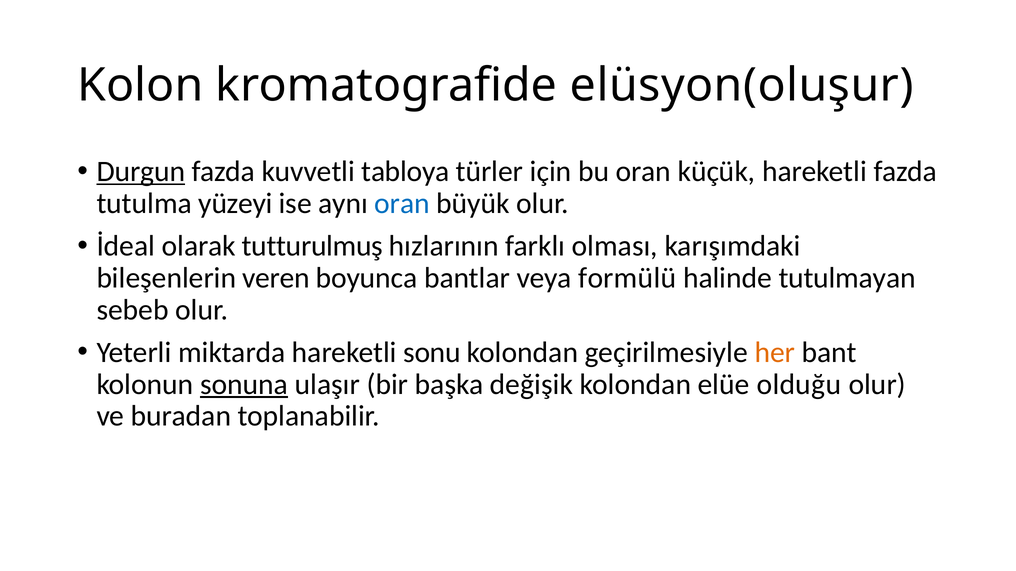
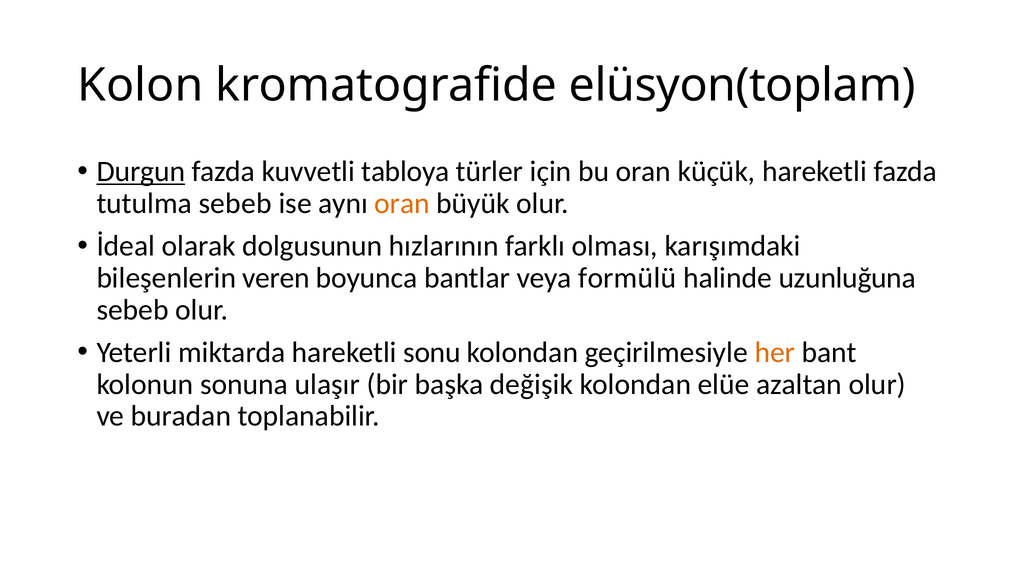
elüsyon(oluşur: elüsyon(oluşur -> elüsyon(toplam
tutulma yüzeyi: yüzeyi -> sebeb
oran at (402, 204) colour: blue -> orange
tutturulmuş: tutturulmuş -> dolgusunun
tutulmayan: tutulmayan -> uzunluğuna
sonuna underline: present -> none
olduğu: olduğu -> azaltan
